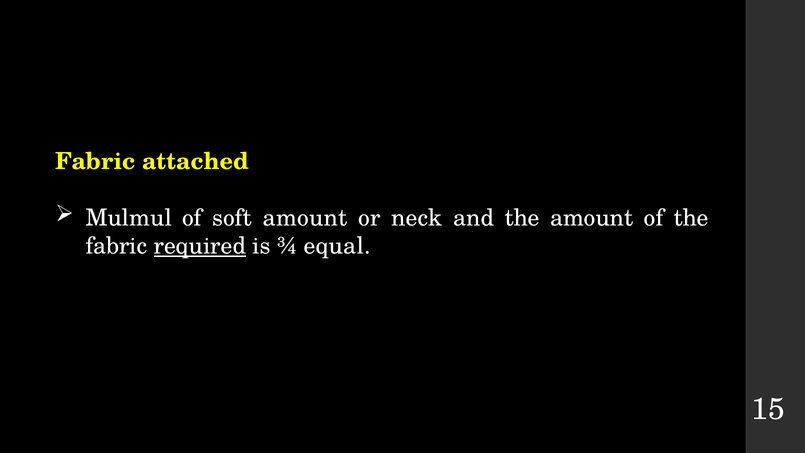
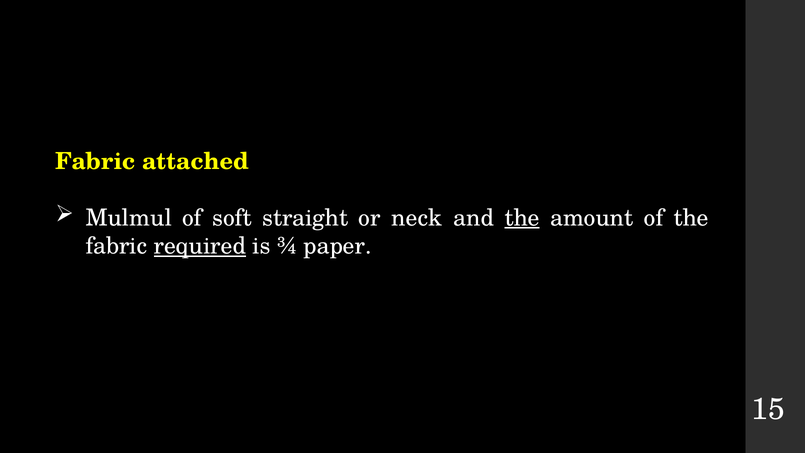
soft amount: amount -> straight
the at (522, 218) underline: none -> present
equal: equal -> paper
